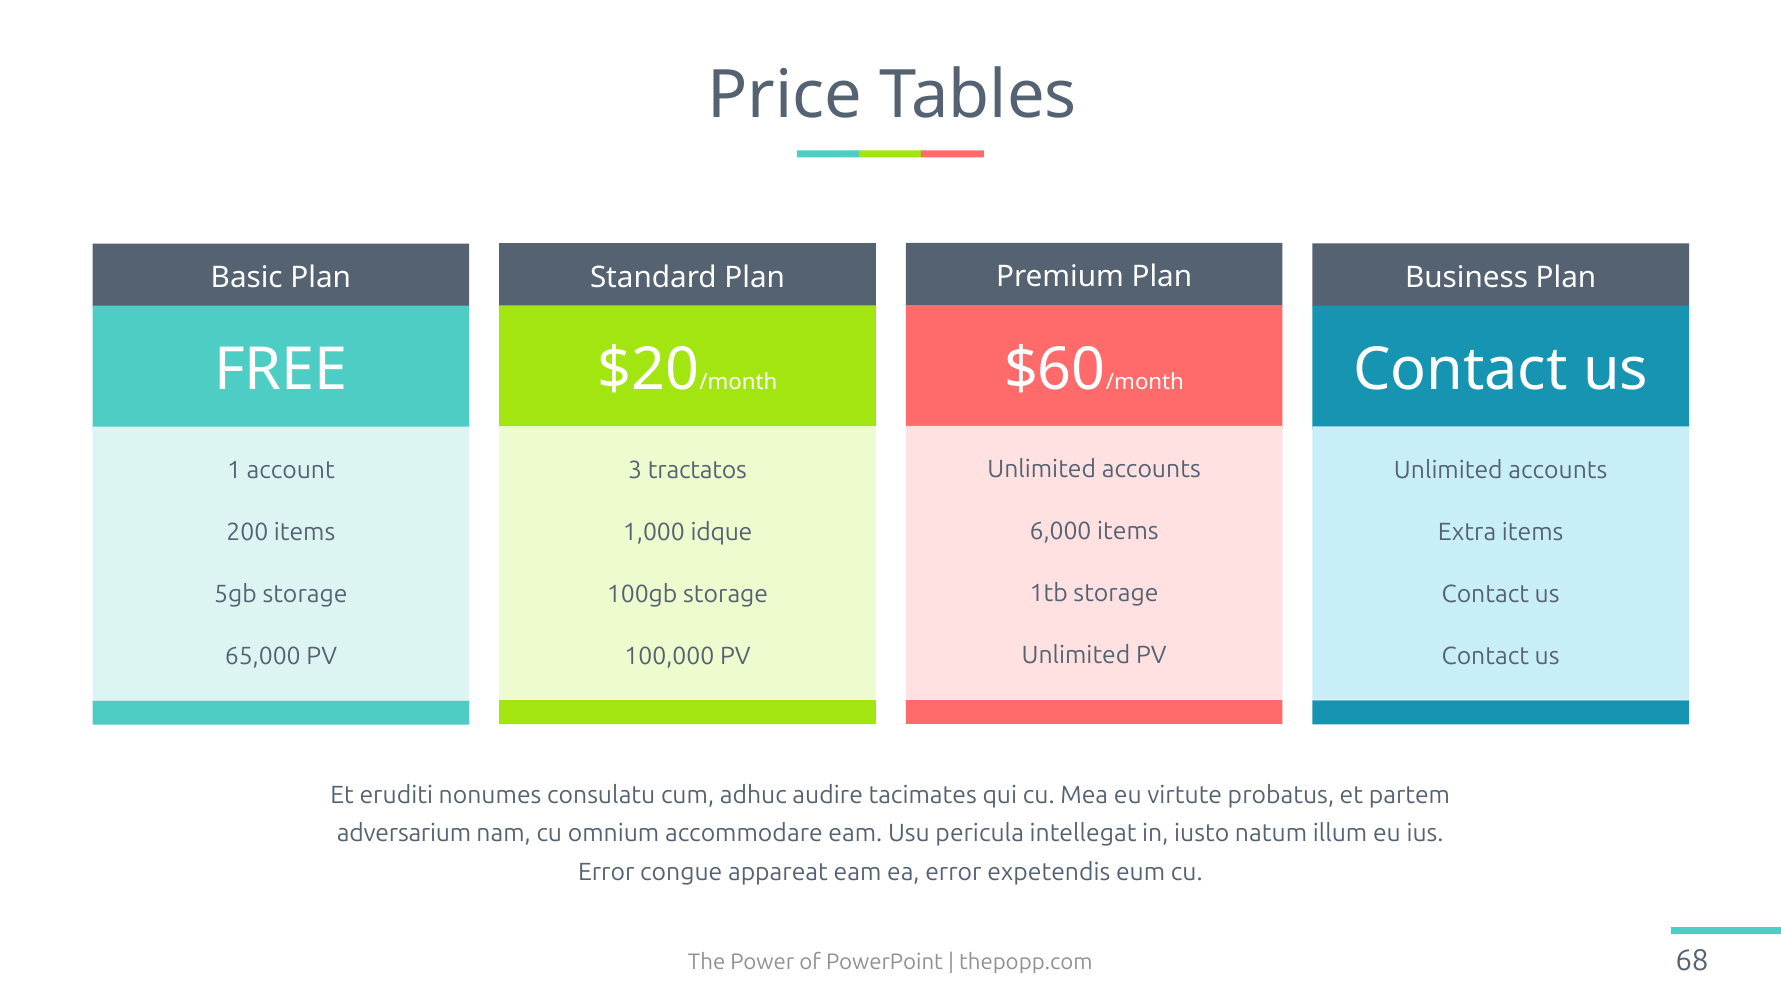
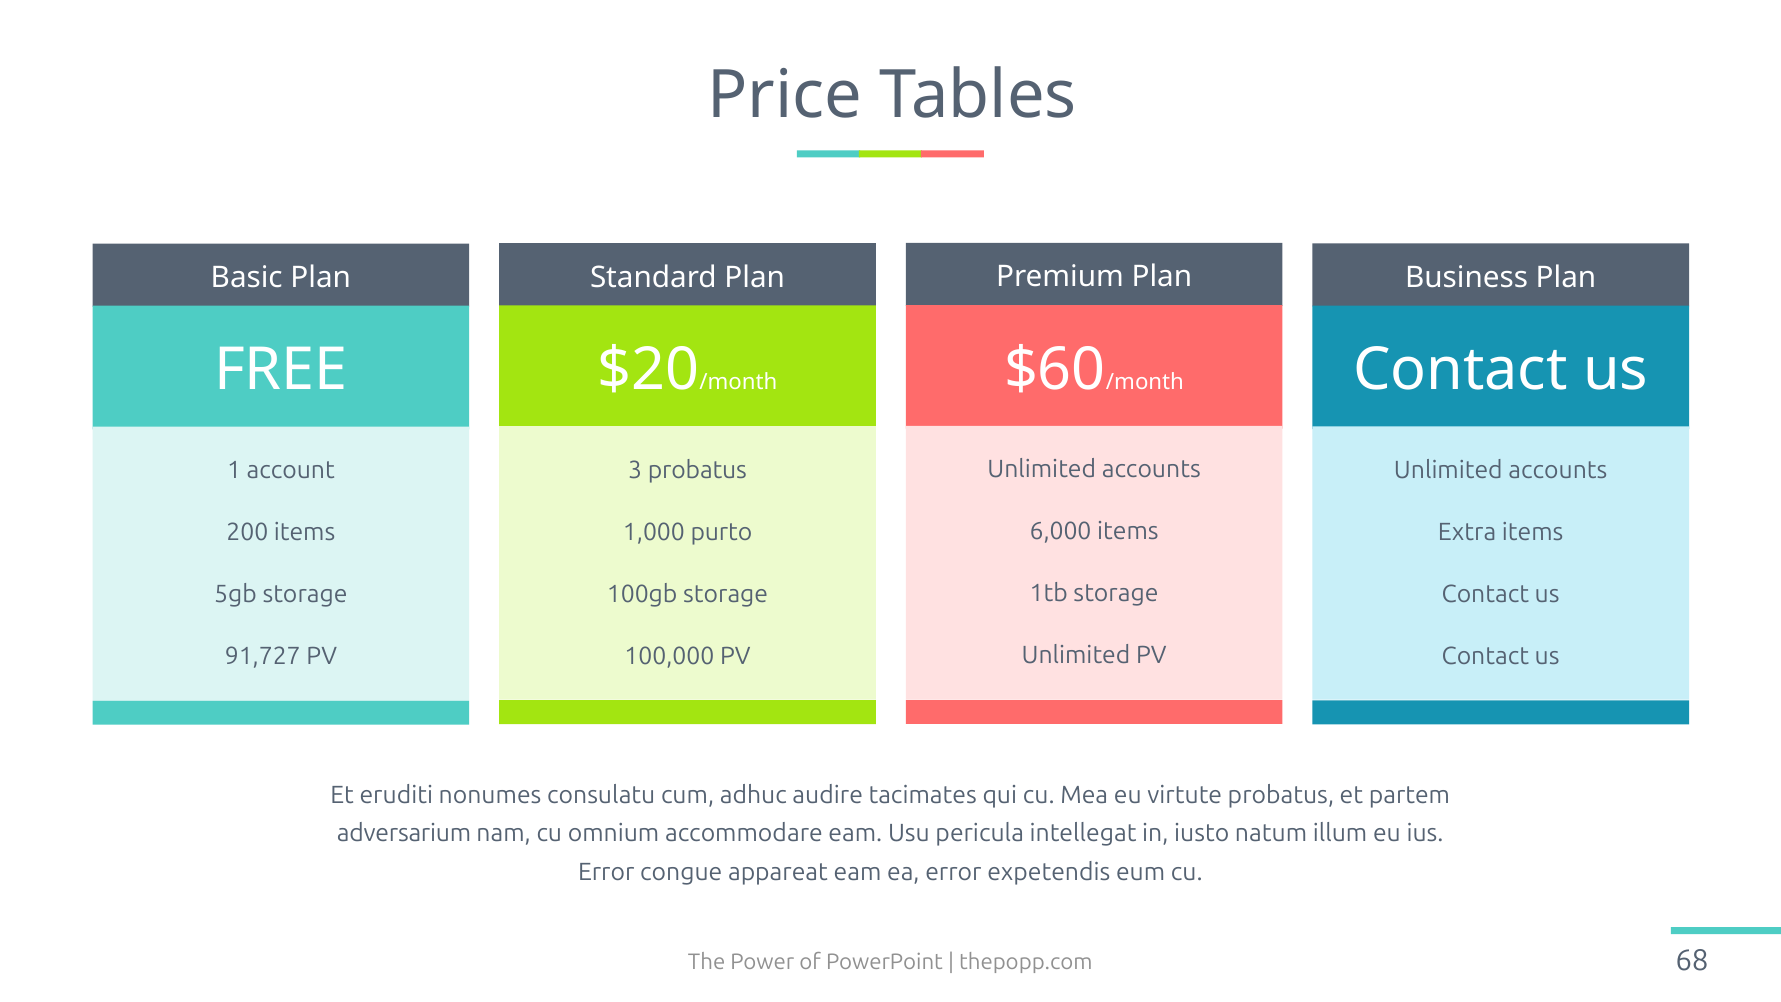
3 tractatos: tractatos -> probatus
idque: idque -> purto
65,000: 65,000 -> 91,727
